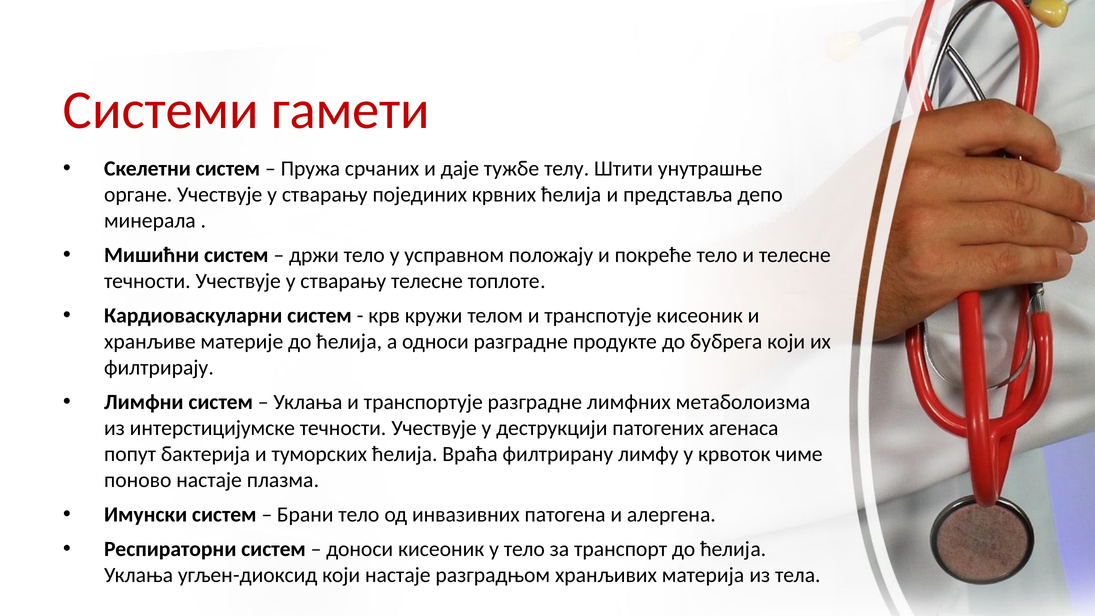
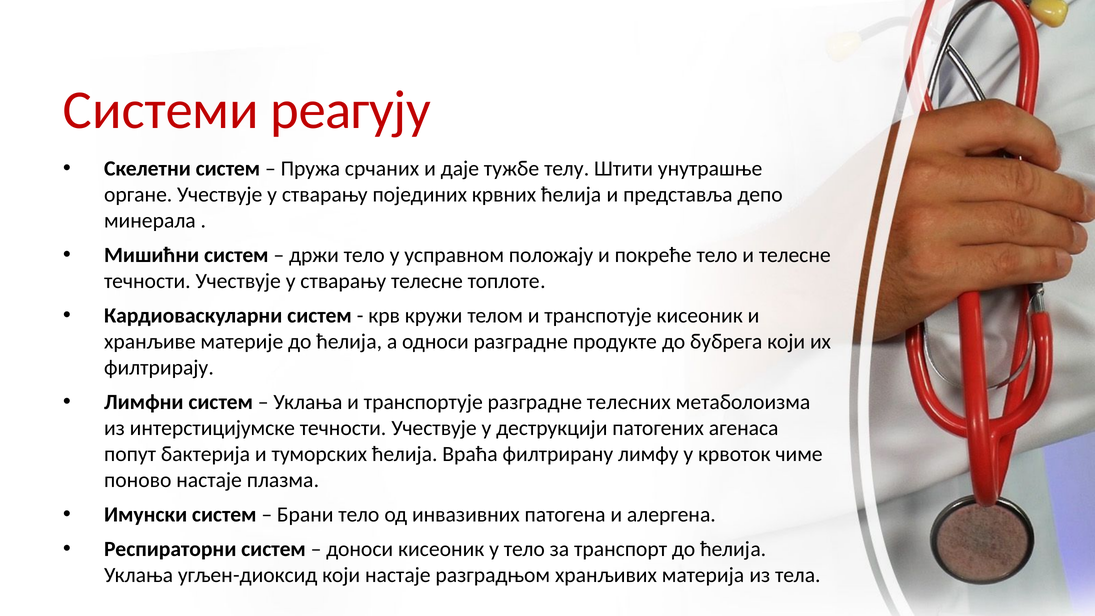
гамети: гамети -> реагују
лимфних: лимфних -> телесних
